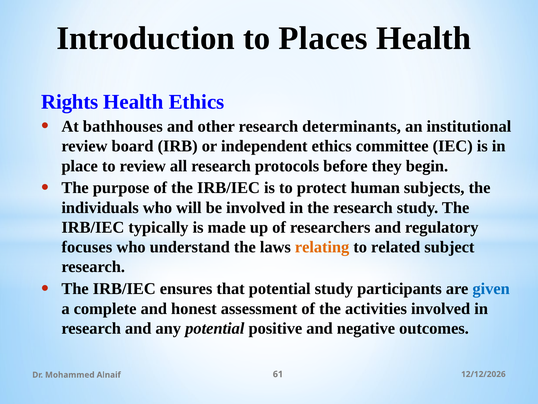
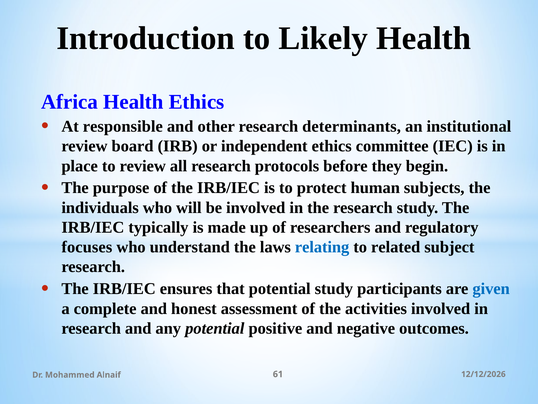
Places: Places -> Likely
Rights: Rights -> Africa
bathhouses: bathhouses -> responsible
relating colour: orange -> blue
